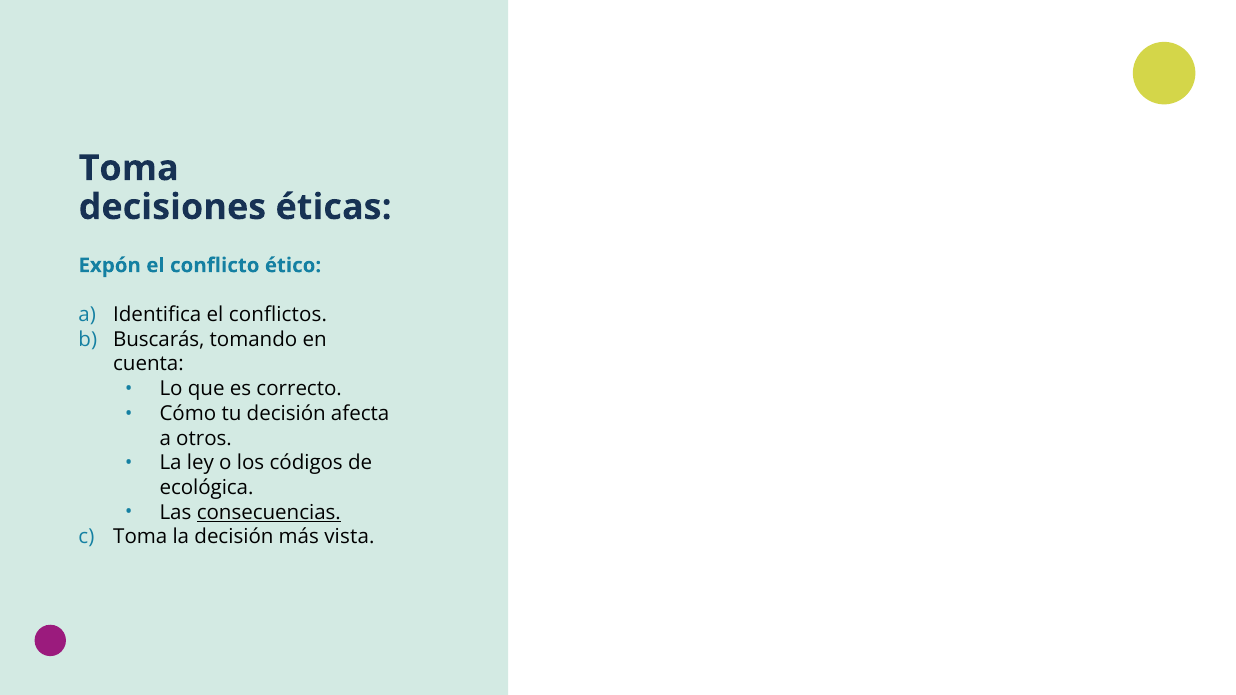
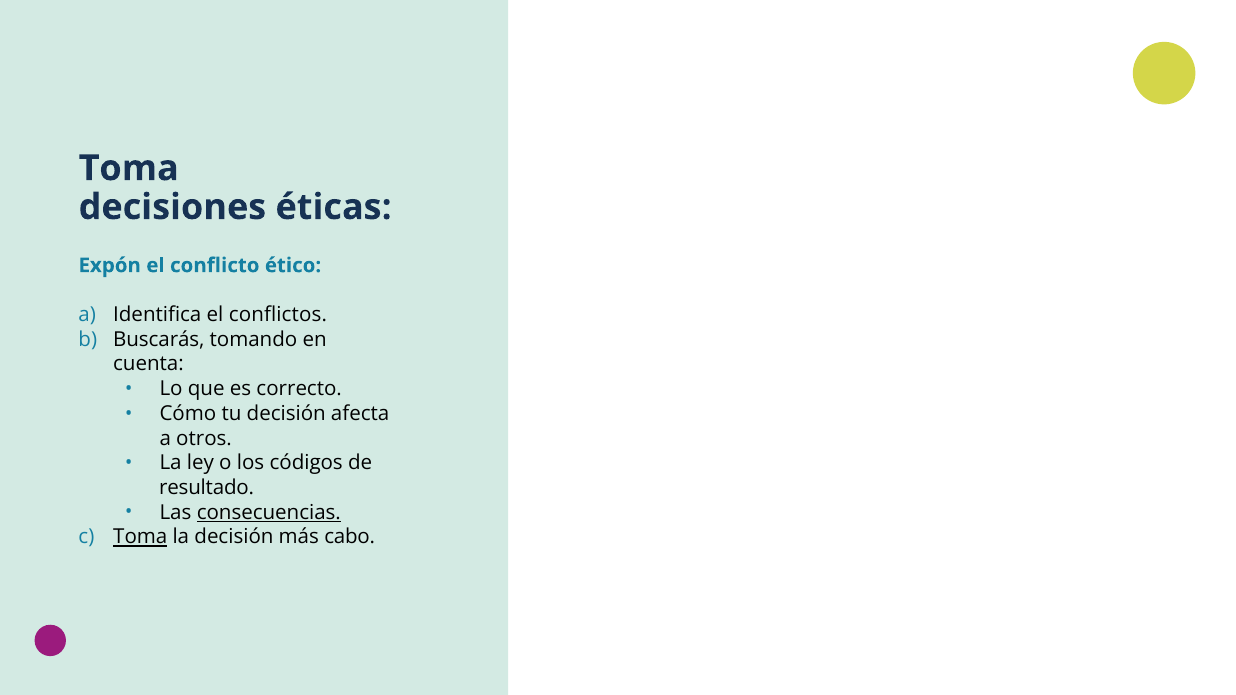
ecológica: ecológica -> resultado
Toma at (140, 537) underline: none -> present
vista: vista -> cabo
